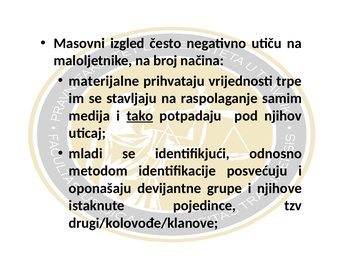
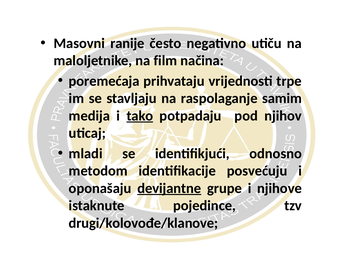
izgled: izgled -> ranije
broj: broj -> film
materijalne: materijalne -> poremećaja
devijantne underline: none -> present
